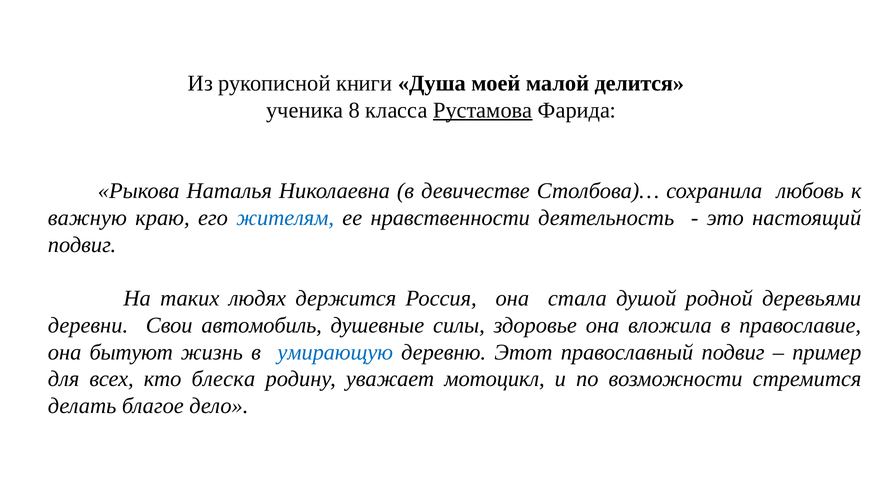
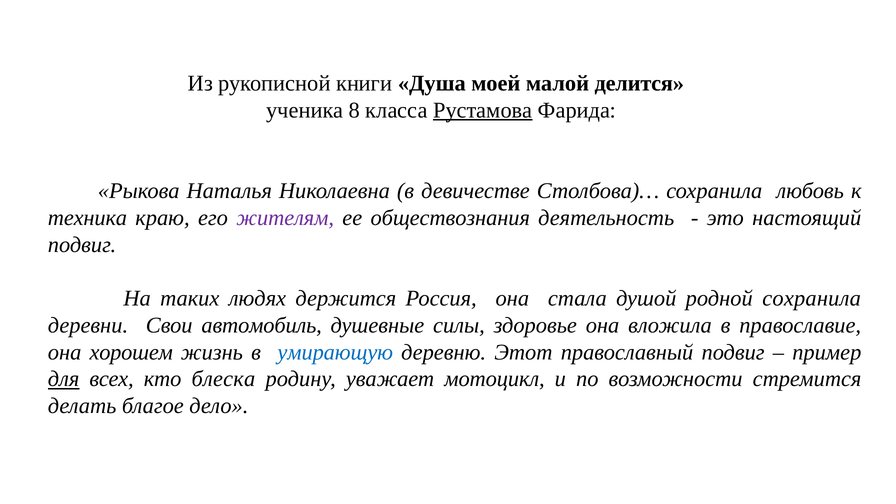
важную: важную -> техника
жителям colour: blue -> purple
нравственности: нравственности -> обществознания
родной деревьями: деревьями -> сохранила
бытуют: бытуют -> хорошем
для underline: none -> present
